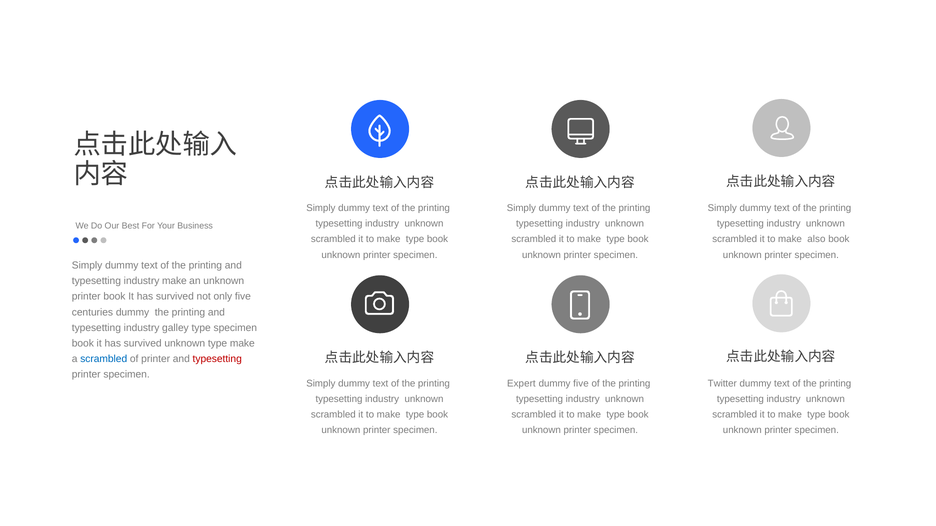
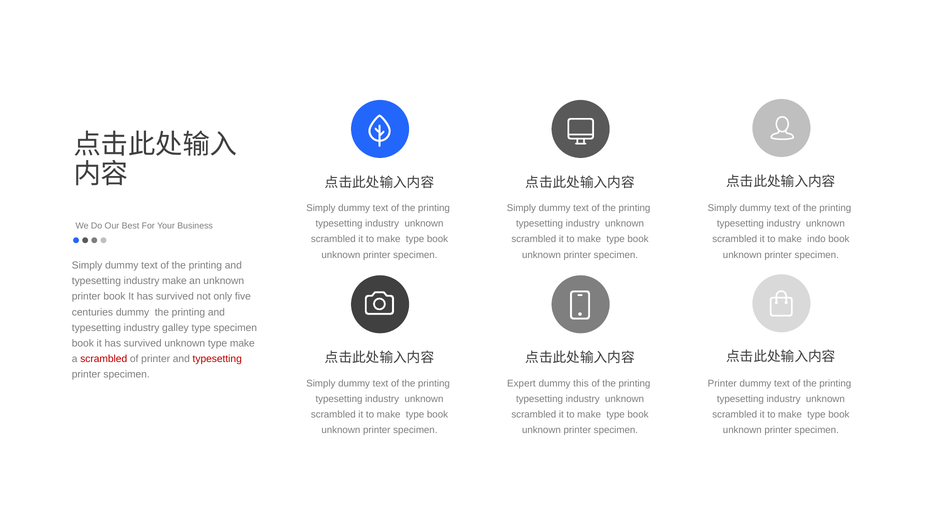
also: also -> indo
scrambled at (104, 359) colour: blue -> red
dummy five: five -> this
Twitter at (722, 384): Twitter -> Printer
